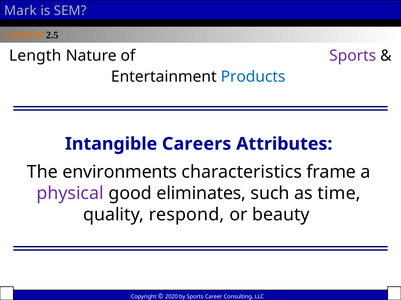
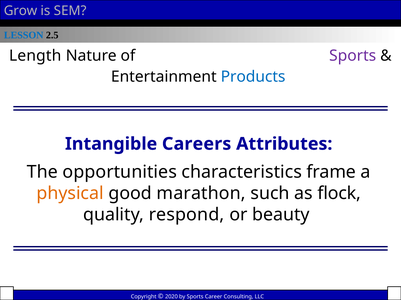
Mark: Mark -> Grow
LESSON colour: orange -> blue
environments: environments -> opportunities
physical colour: purple -> orange
eliminates: eliminates -> marathon
time: time -> flock
